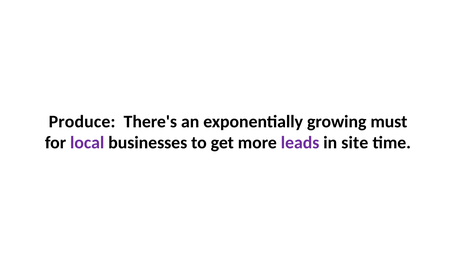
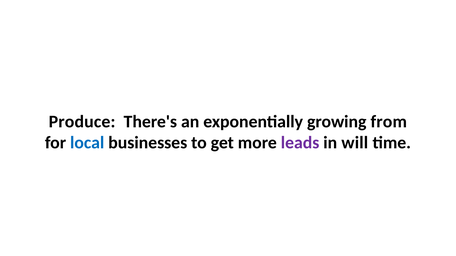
must: must -> from
local colour: purple -> blue
site: site -> will
